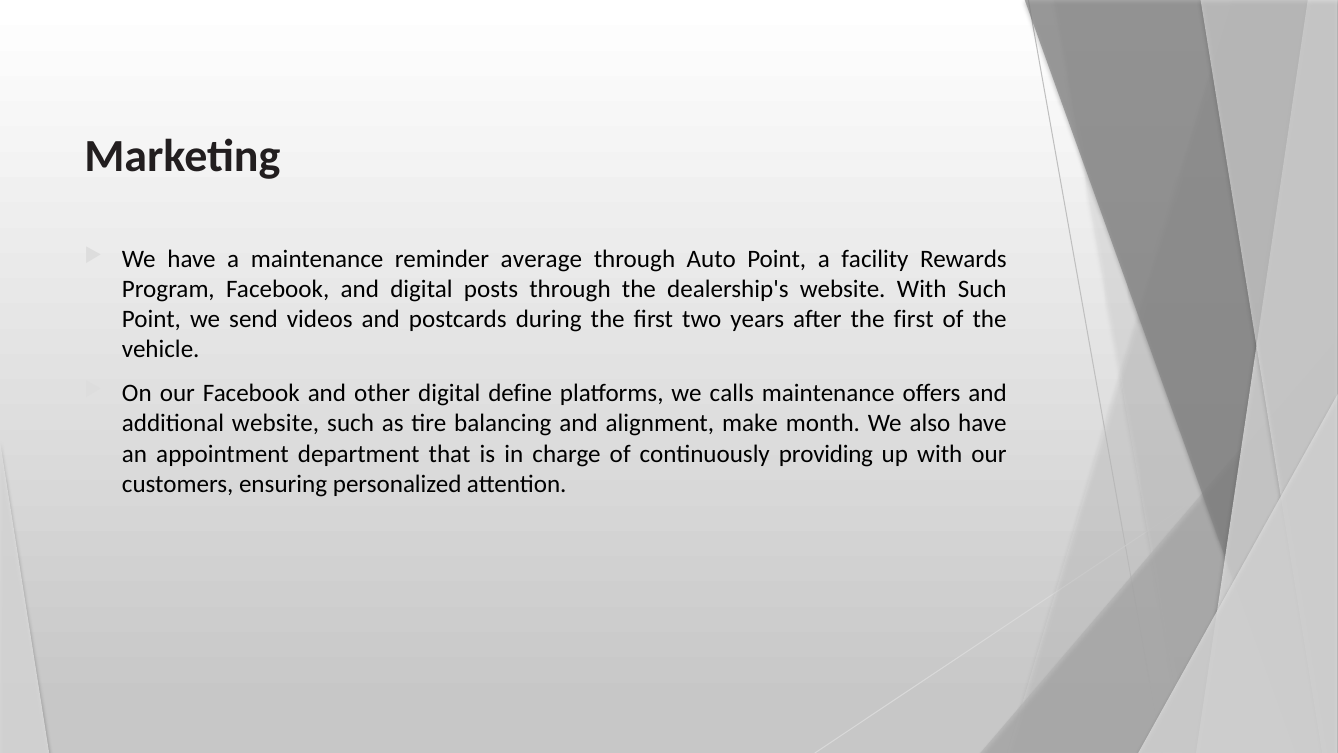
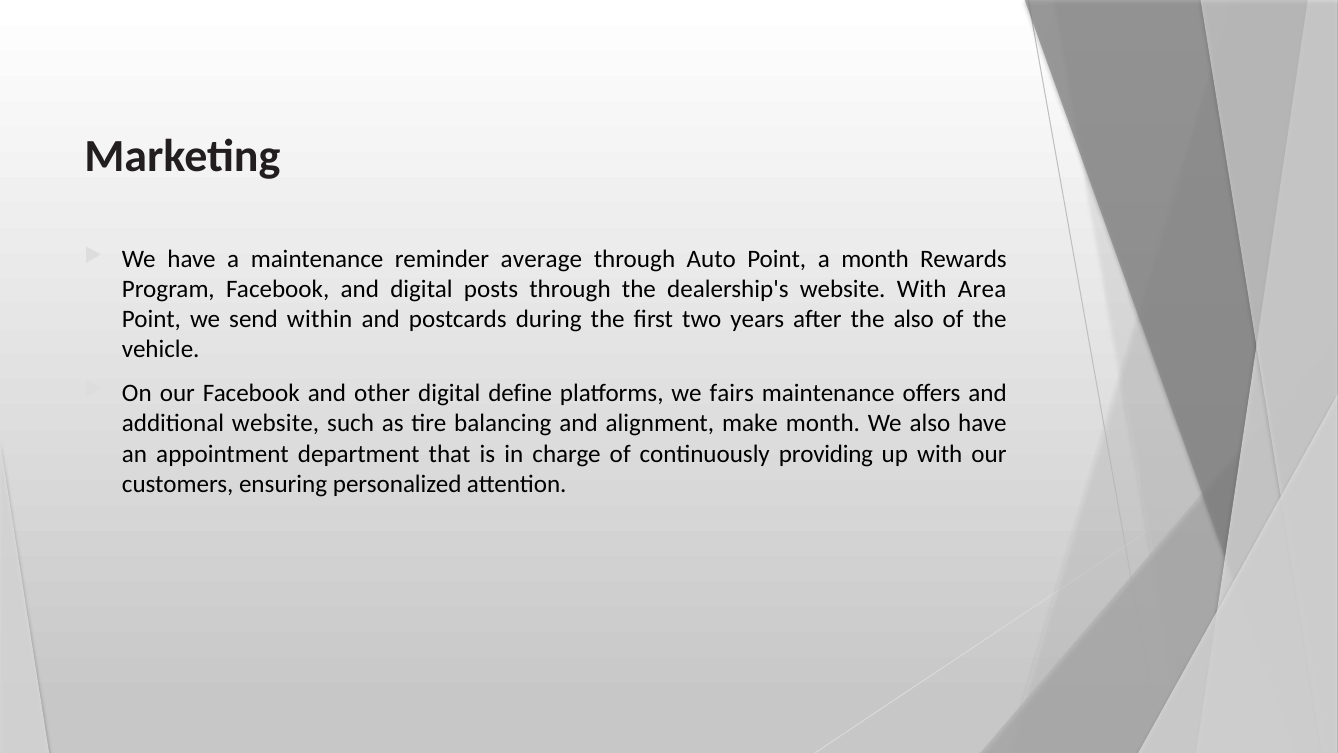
a facility: facility -> month
With Such: Such -> Area
videos: videos -> within
after the first: first -> also
calls: calls -> fairs
